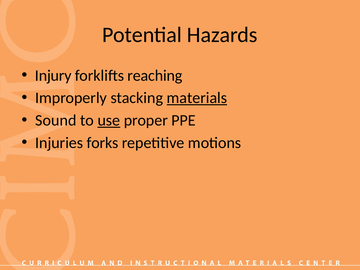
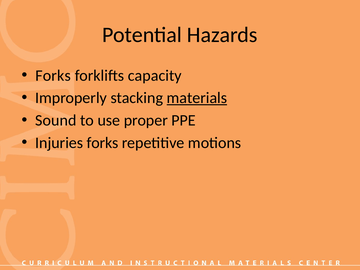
Injury at (53, 76): Injury -> Forks
reaching: reaching -> capacity
use underline: present -> none
